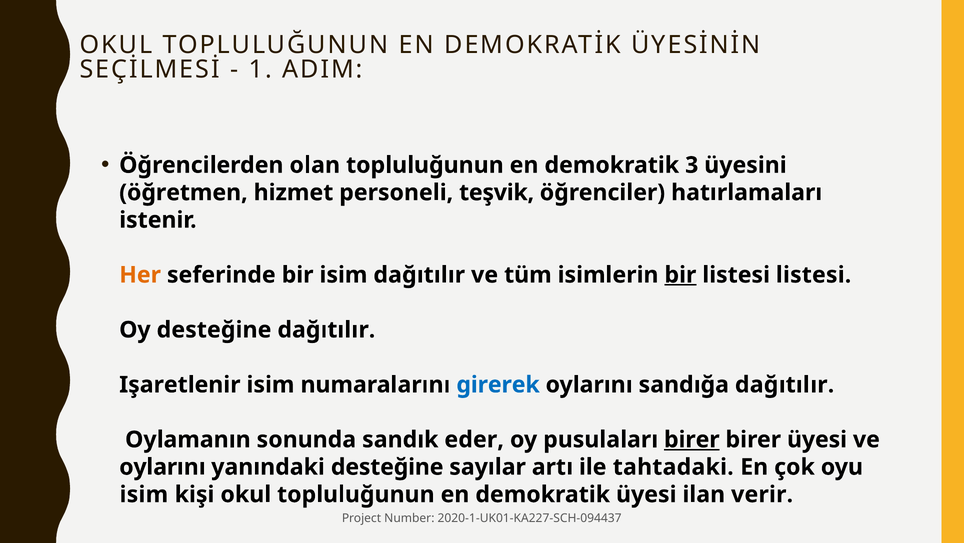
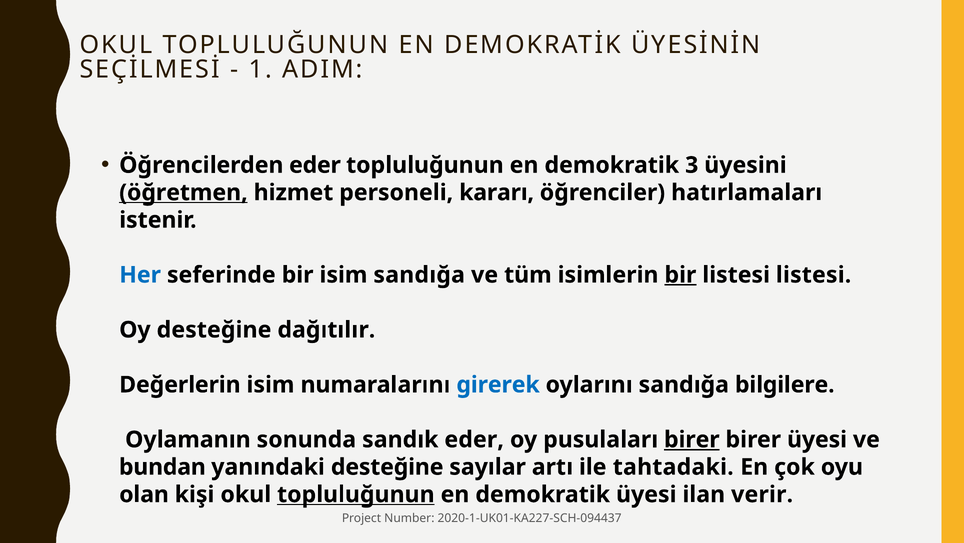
Öğrencilerden olan: olan -> eder
öğretmen underline: none -> present
teşvik: teşvik -> kararı
Her colour: orange -> blue
isim dağıtılır: dağıtılır -> sandığa
Işaretlenir: Işaretlenir -> Değerlerin
sandığa dağıtılır: dağıtılır -> bilgilere
oylarını at (162, 466): oylarını -> bundan
isim at (144, 494): isim -> olan
topluluğunun at (356, 494) underline: none -> present
